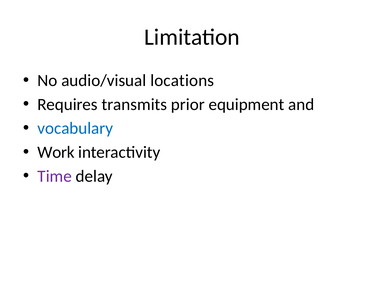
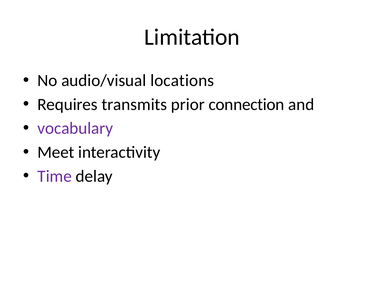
equipment: equipment -> connection
vocabulary colour: blue -> purple
Work: Work -> Meet
